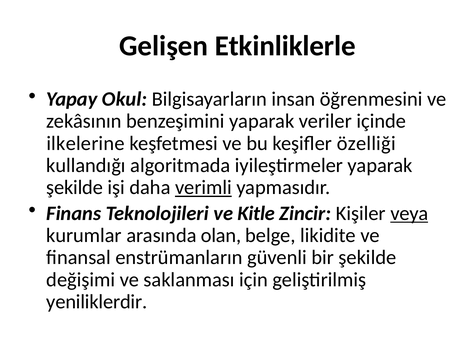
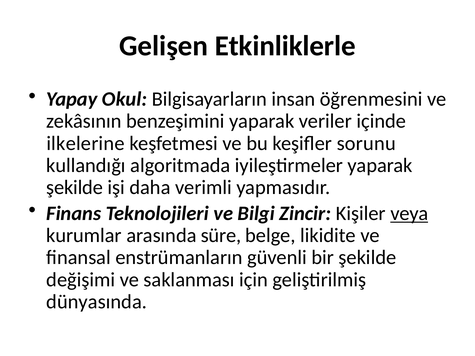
özelliği: özelliği -> sorunu
verimli underline: present -> none
Kitle: Kitle -> Bilgi
olan: olan -> süre
yeniliklerdir: yeniliklerdir -> dünyasında
